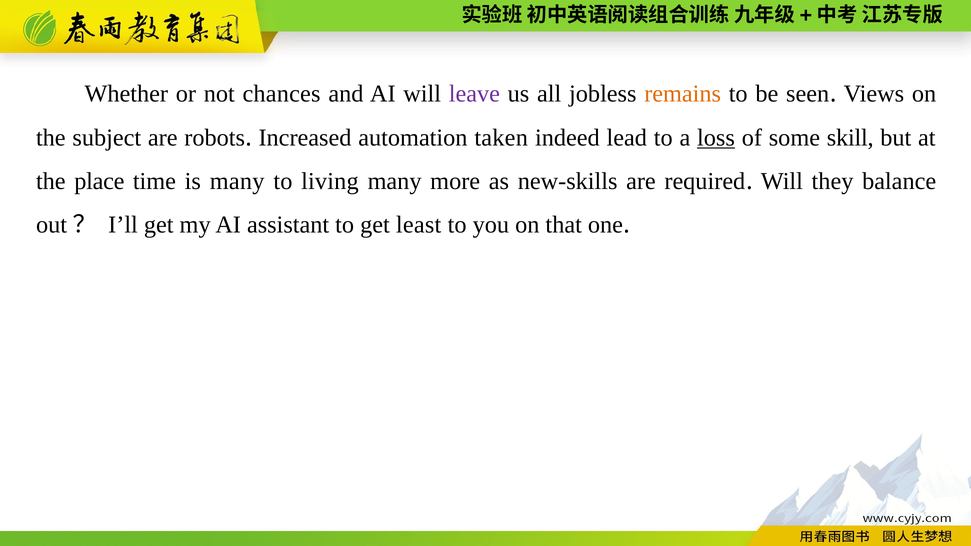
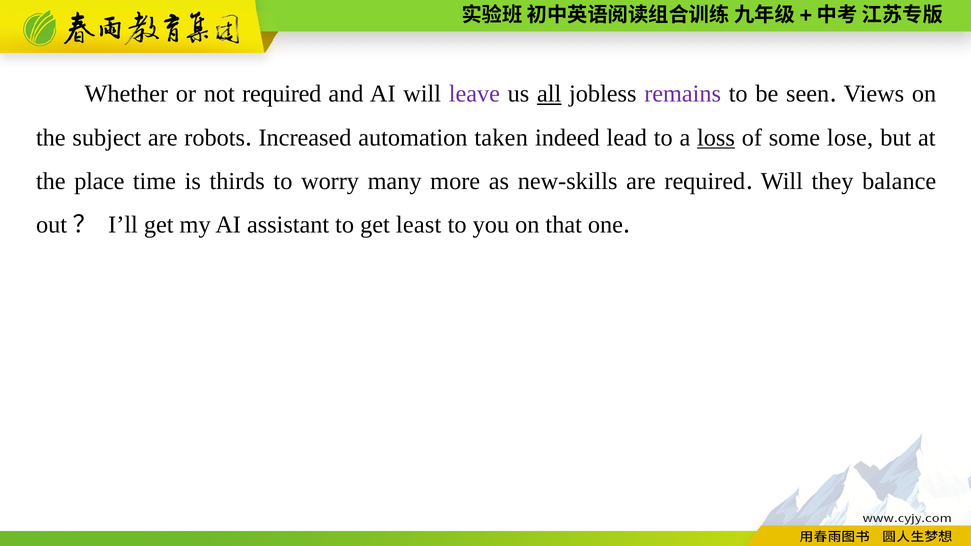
not chances: chances -> required
all underline: none -> present
remains colour: orange -> purple
skill: skill -> lose
is many: many -> thirds
living: living -> worry
